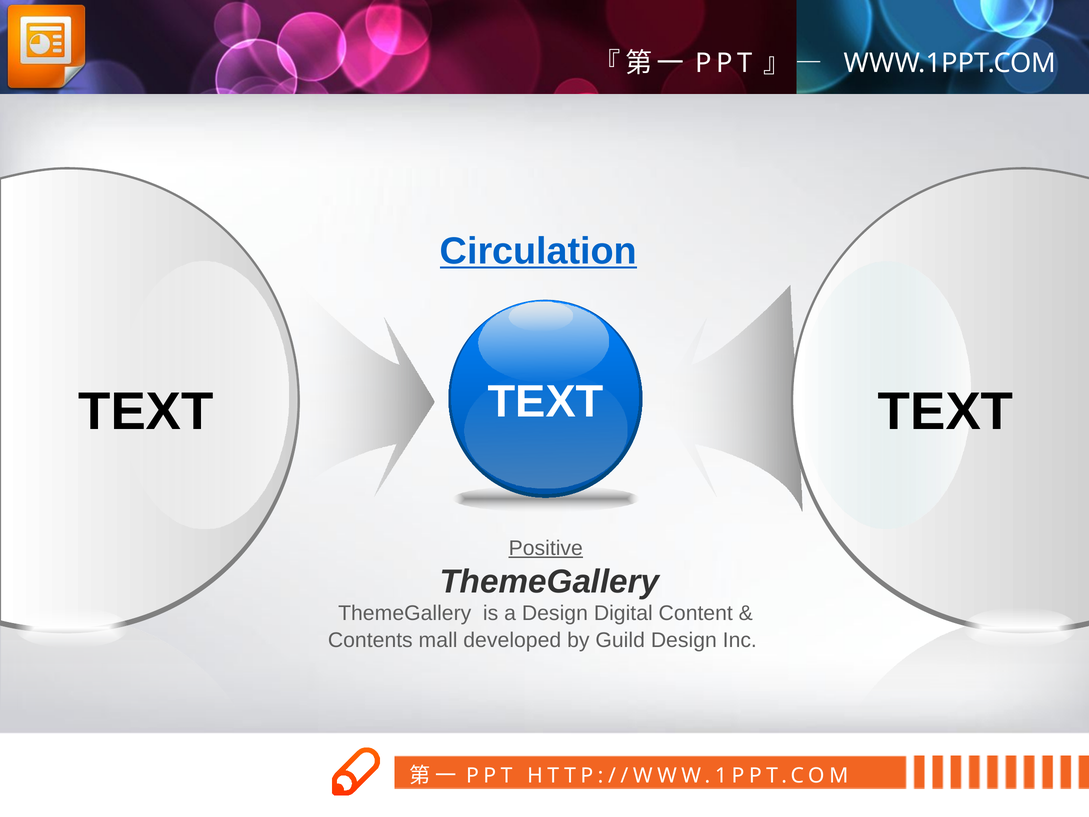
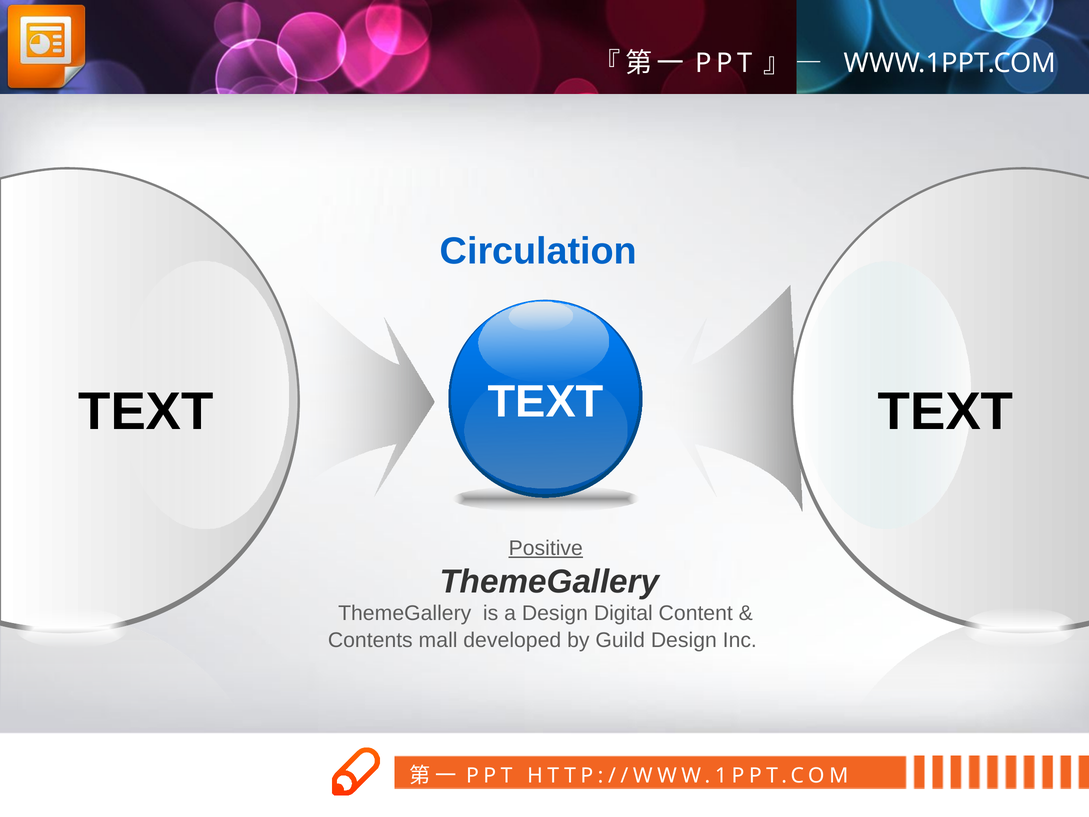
Circulation underline: present -> none
